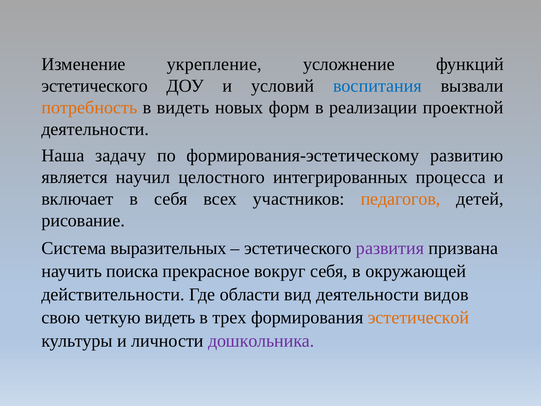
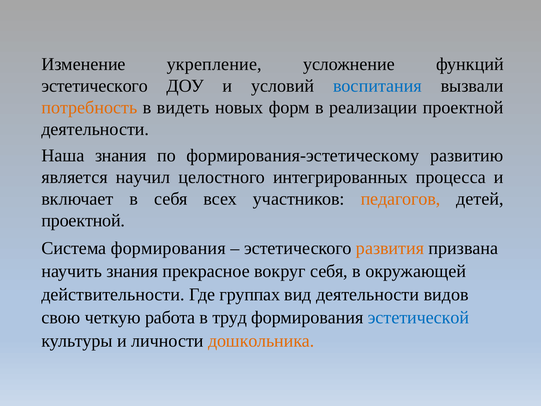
Наша задачу: задачу -> знания
рисование at (83, 220): рисование -> проектной
Система выразительных: выразительных -> формирования
развития colour: purple -> orange
научить поиска: поиска -> знания
области: области -> группах
четкую видеть: видеть -> работа
трех: трех -> труд
эстетической colour: orange -> blue
дошкольника colour: purple -> orange
